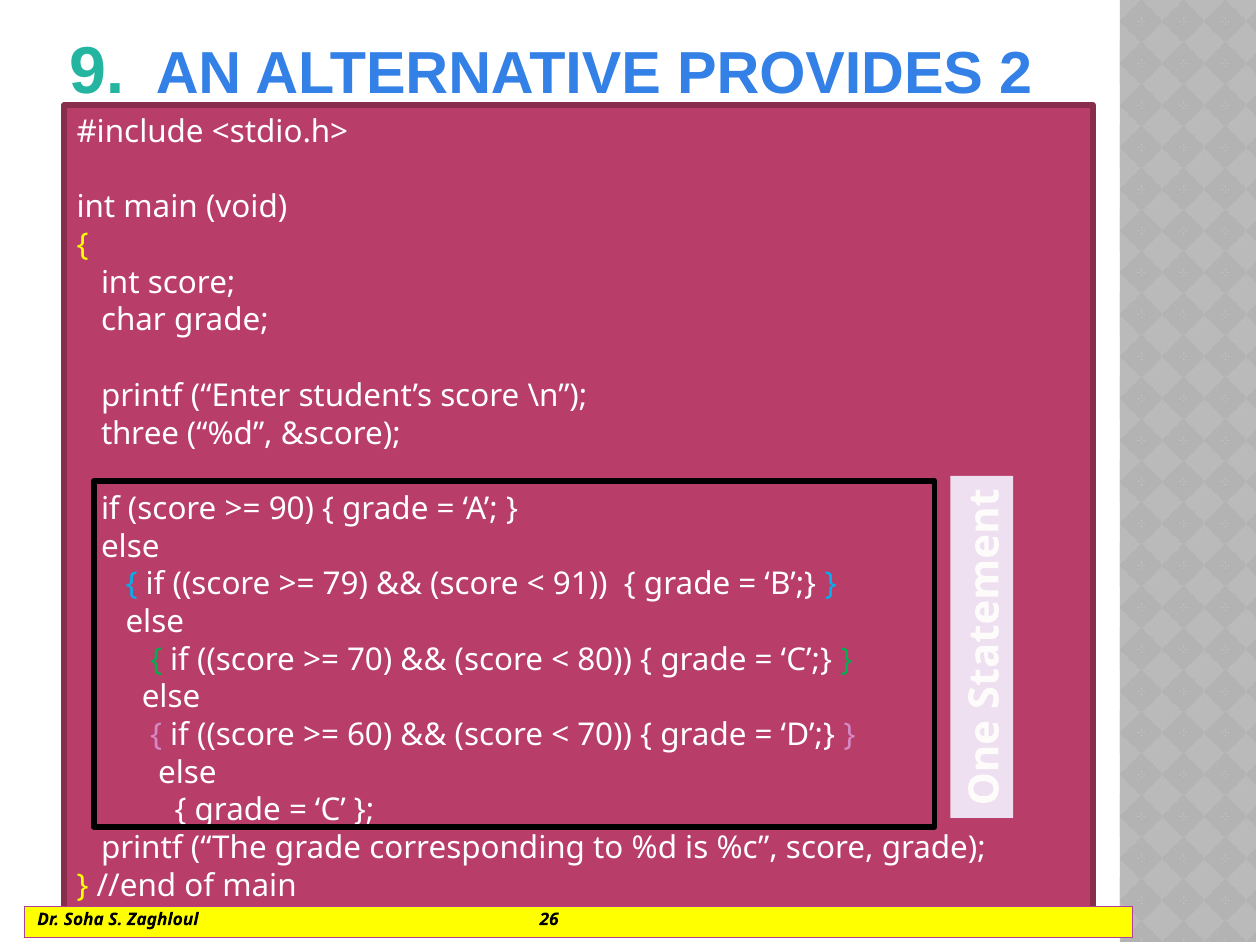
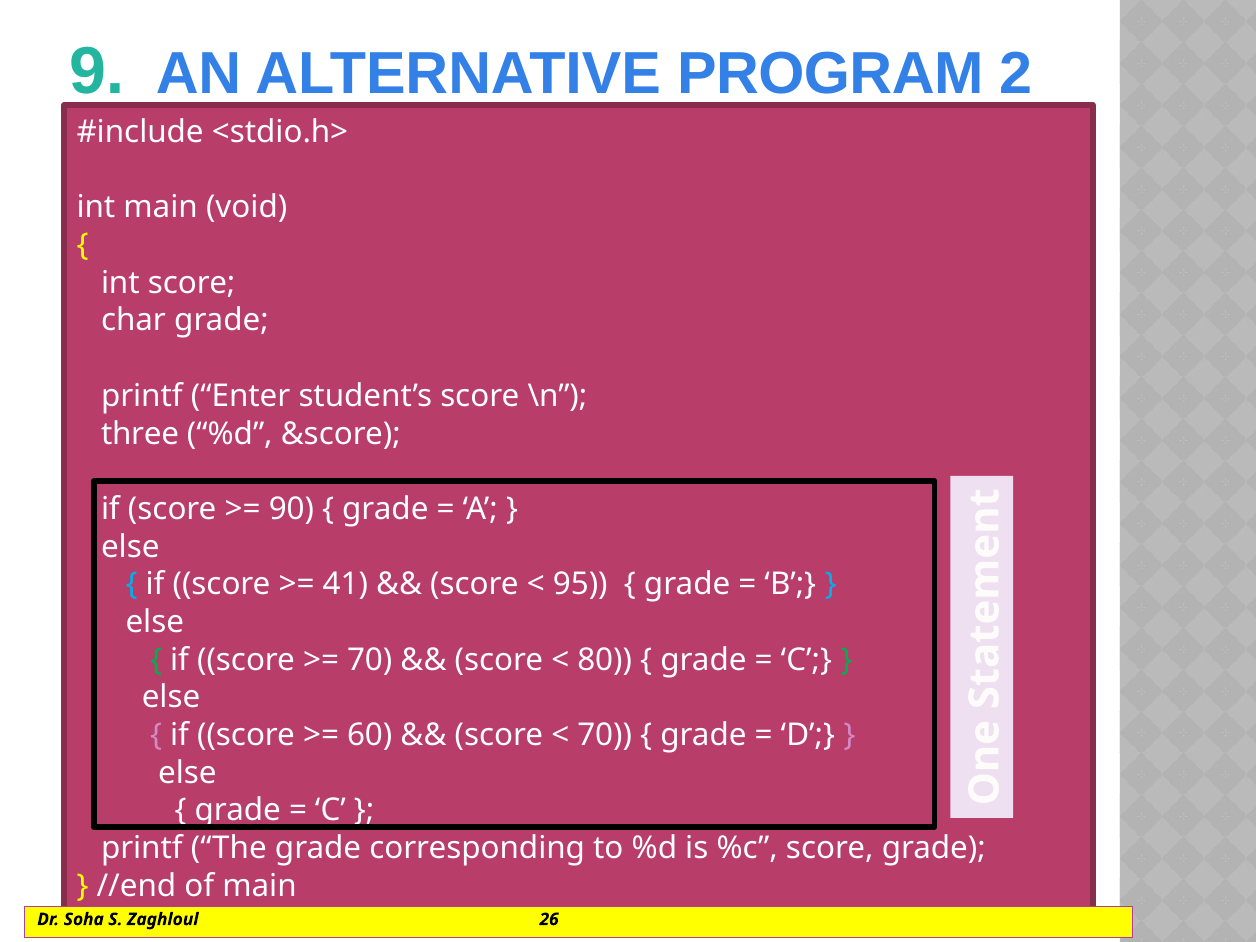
PROVIDES: PROVIDES -> PROGRAM
79: 79 -> 41
91: 91 -> 95
